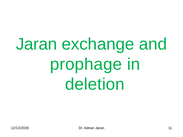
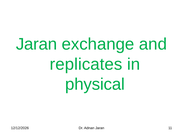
prophage: prophage -> replicates
deletion: deletion -> physical
